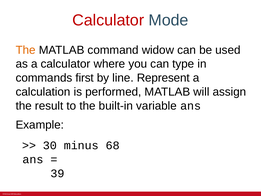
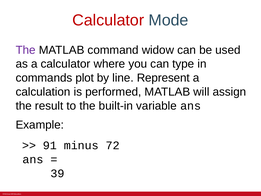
The at (26, 50) colour: orange -> purple
first: first -> plot
30: 30 -> 91
68: 68 -> 72
